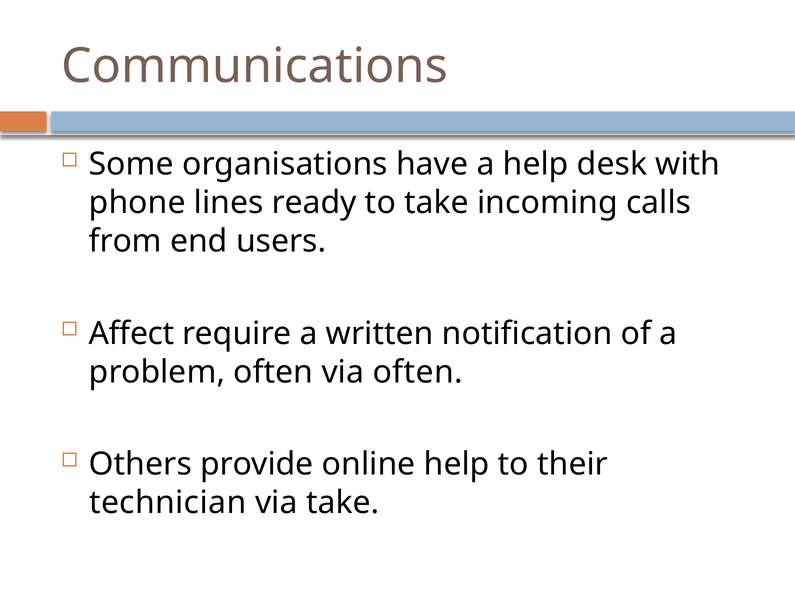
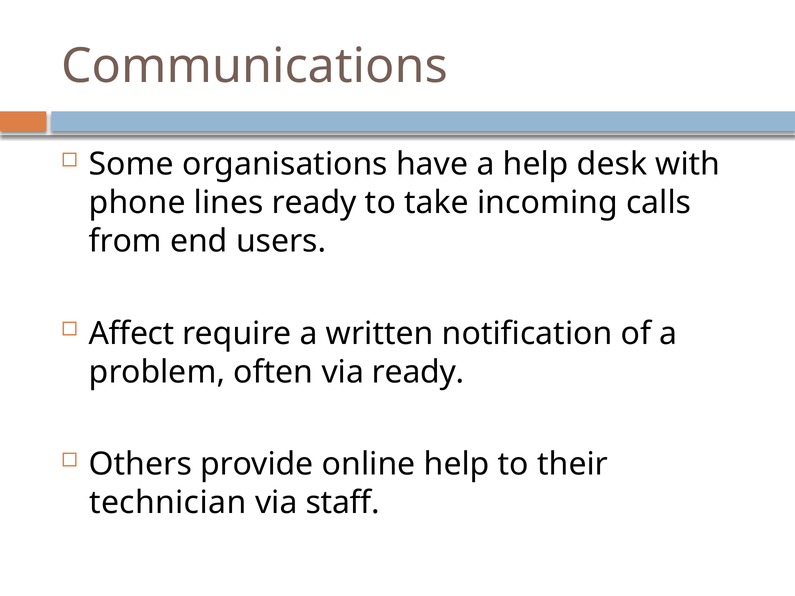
via often: often -> ready
via take: take -> staff
